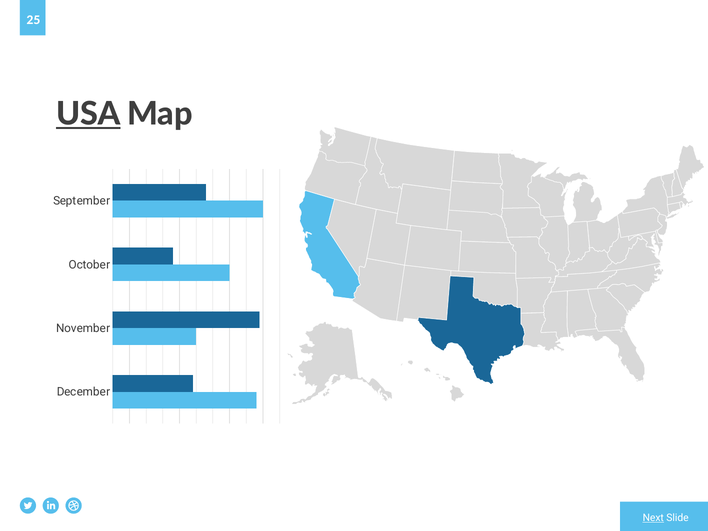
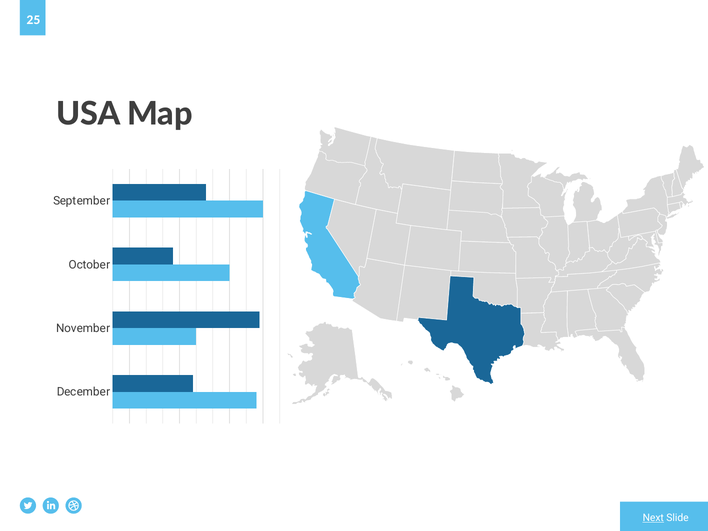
USA underline: present -> none
